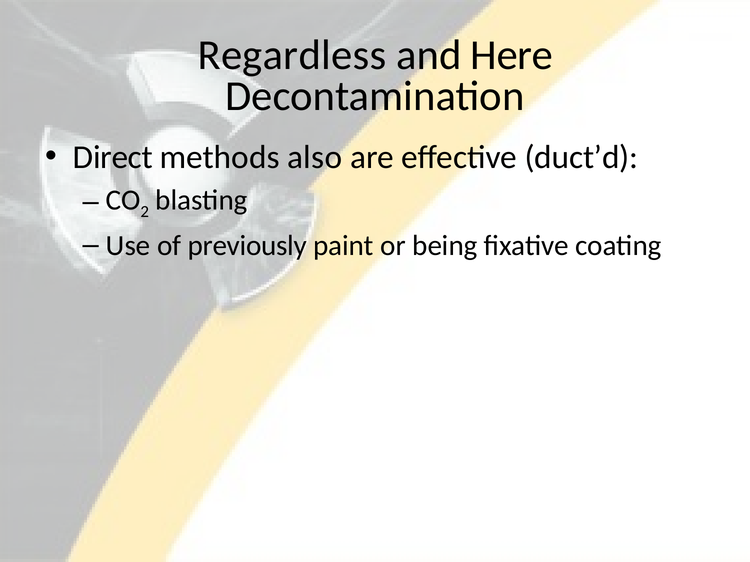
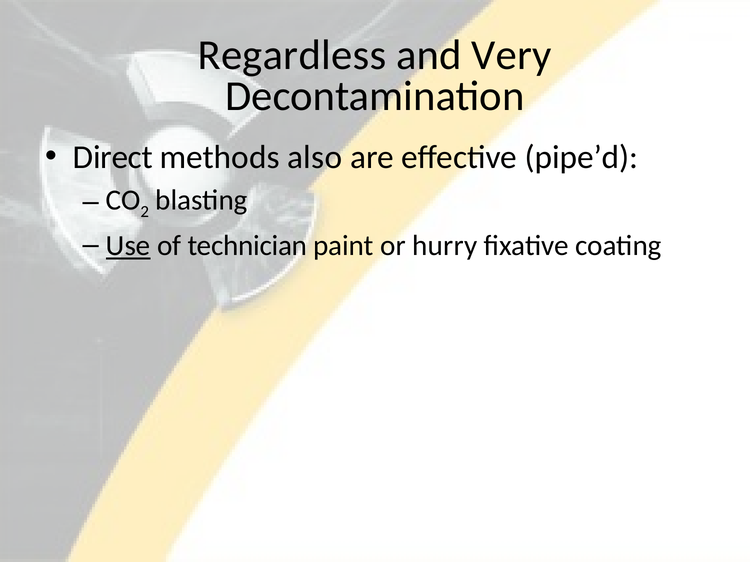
Here: Here -> Very
duct’d: duct’d -> pipe’d
Use underline: none -> present
previously: previously -> technician
being: being -> hurry
